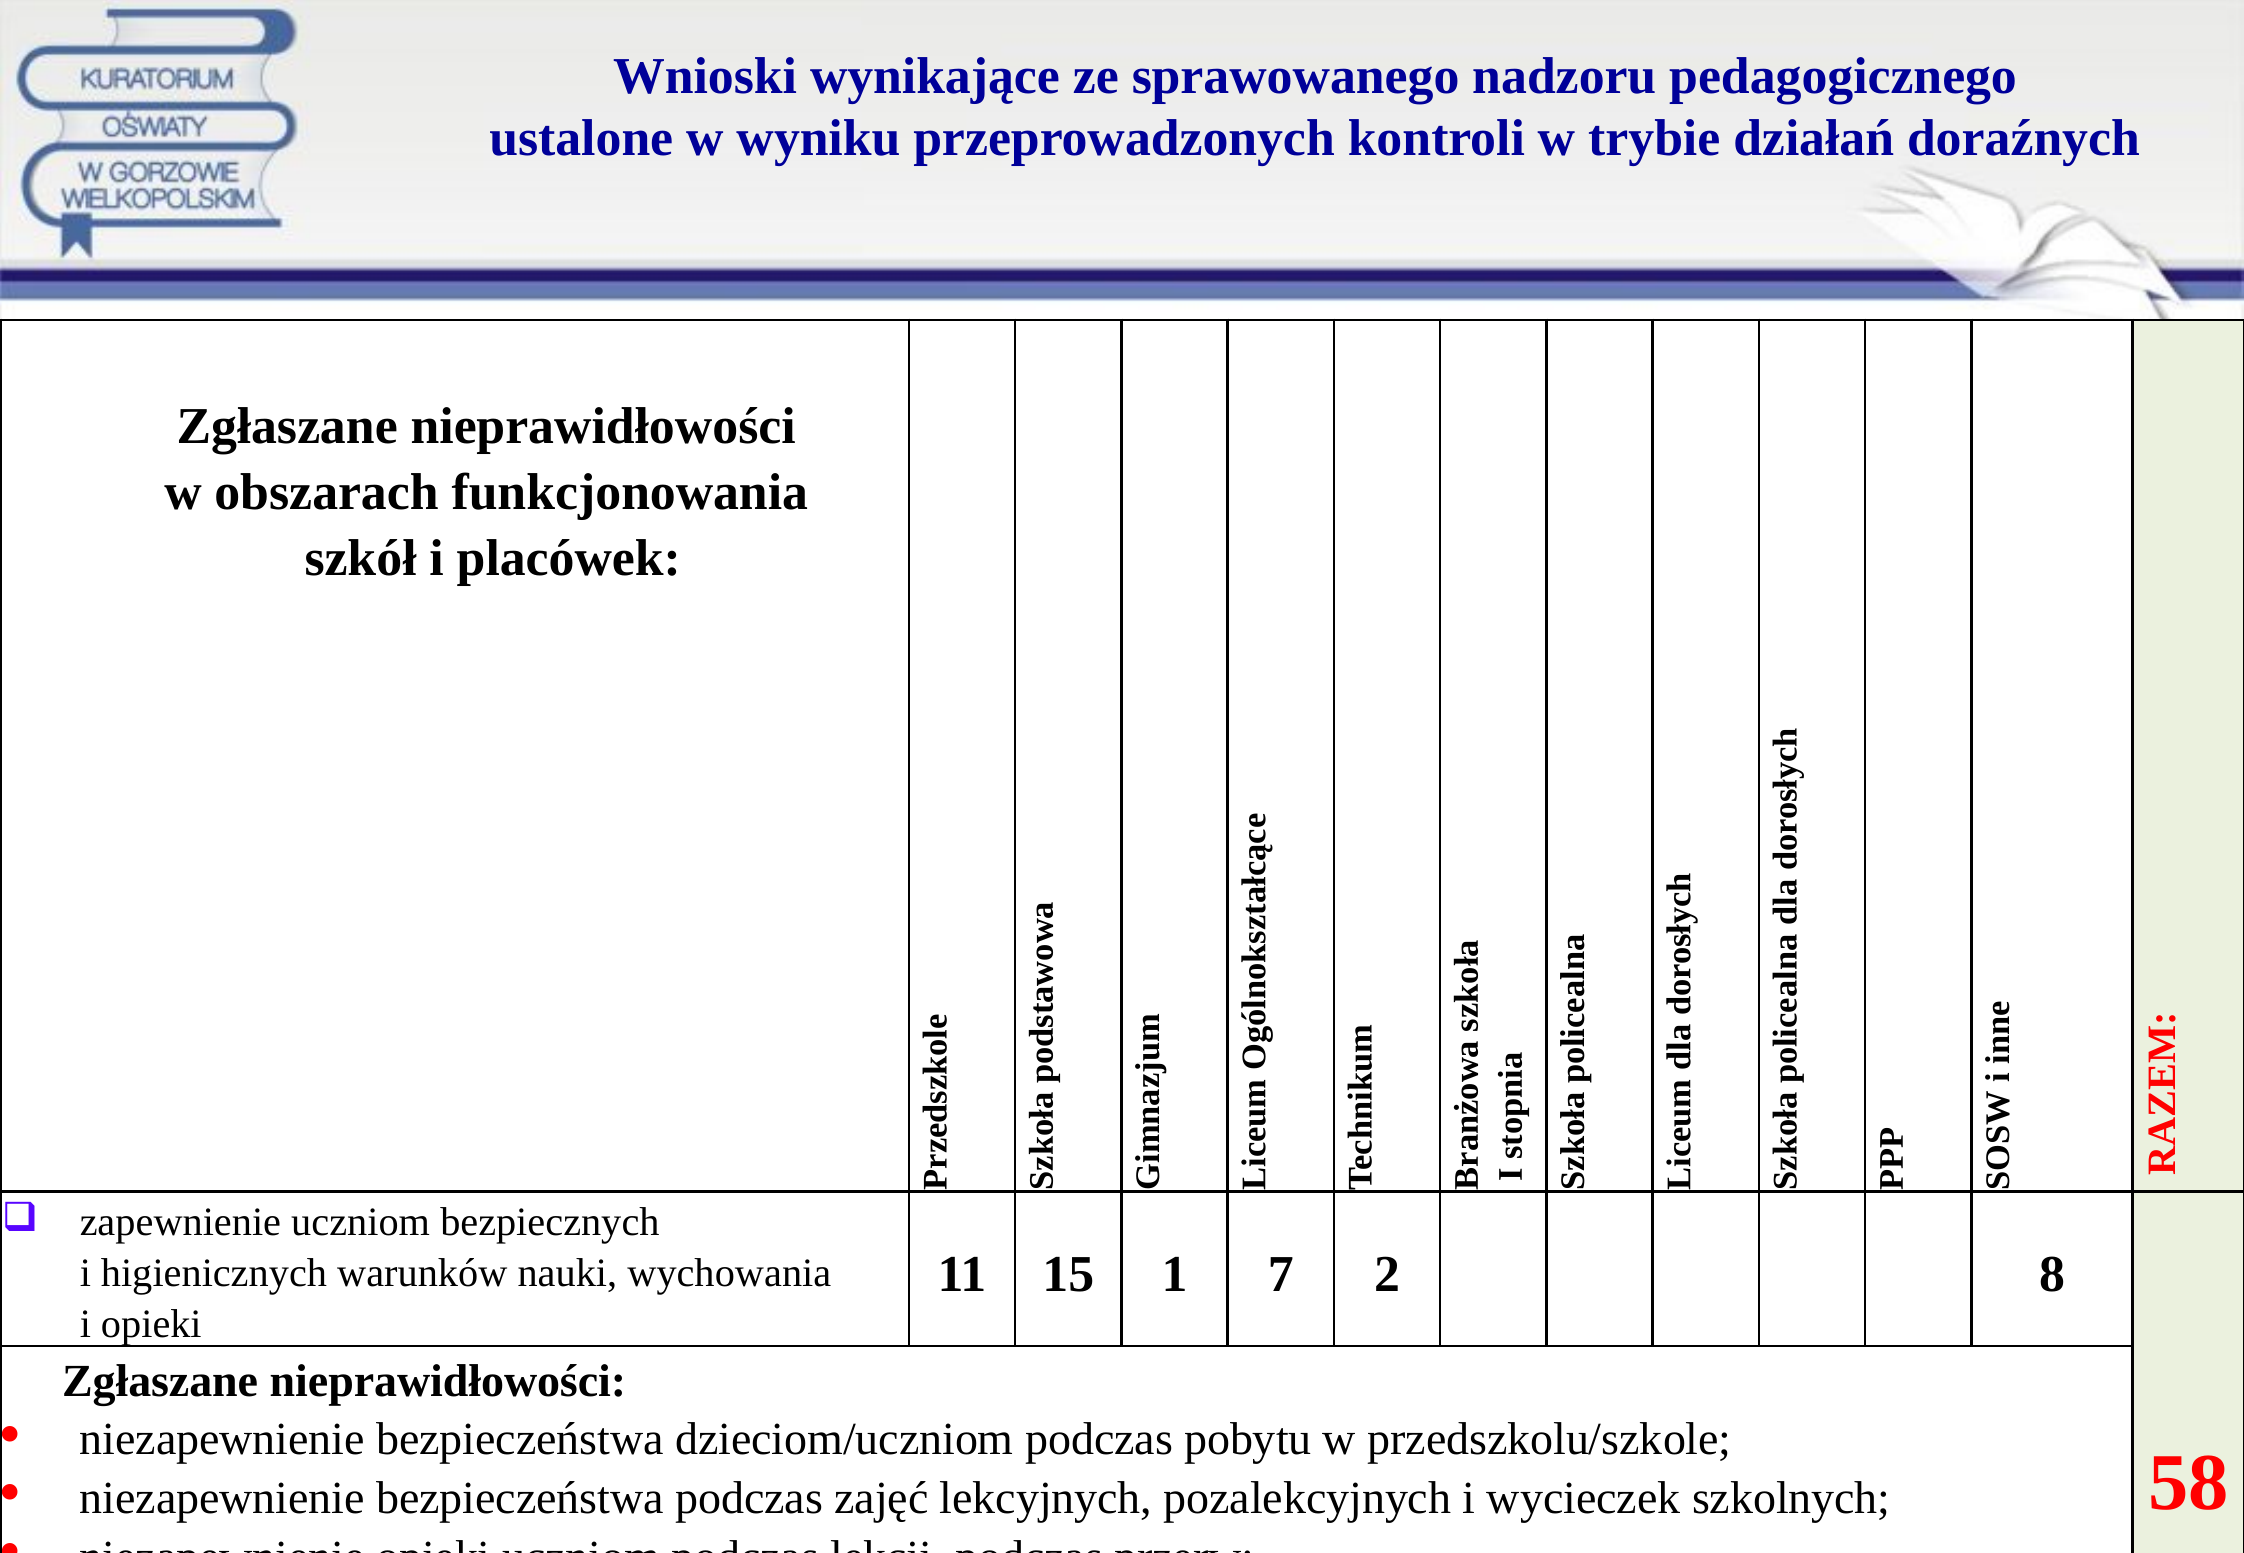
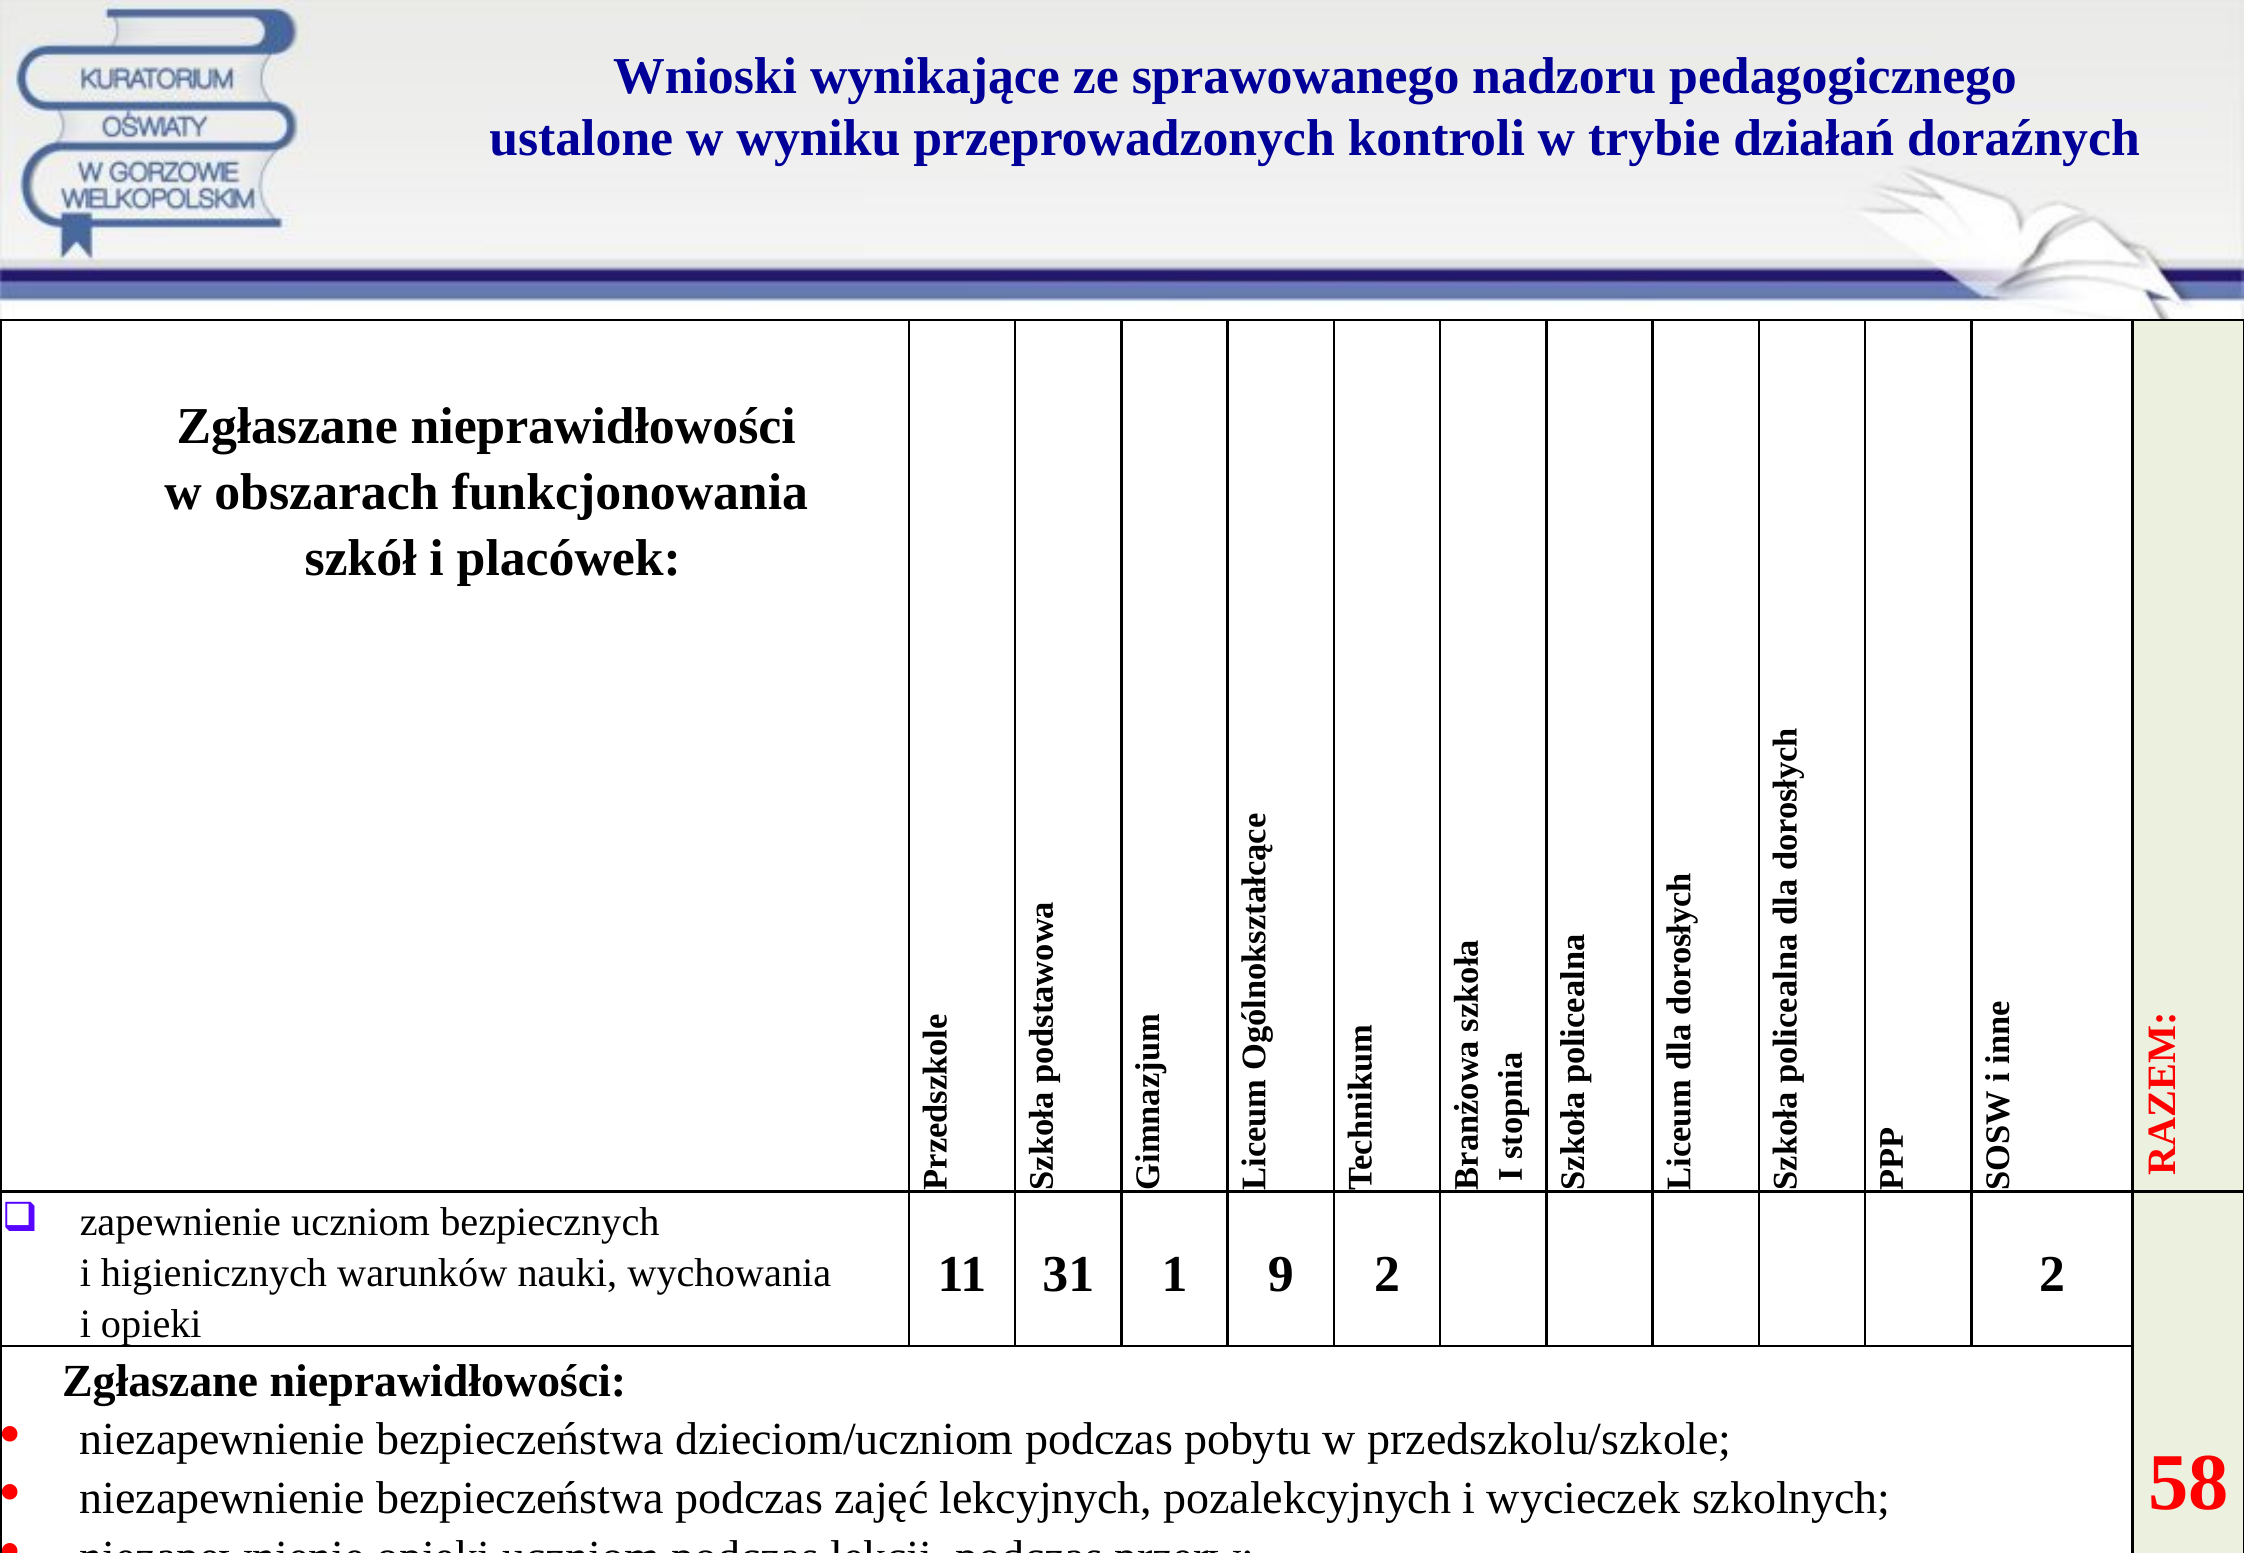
15: 15 -> 31
7: 7 -> 9
2 8: 8 -> 2
